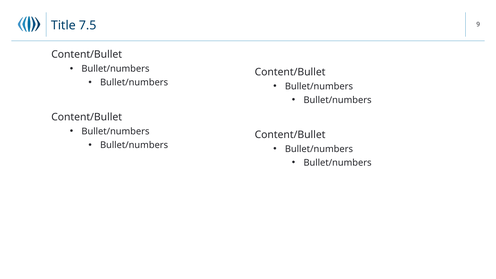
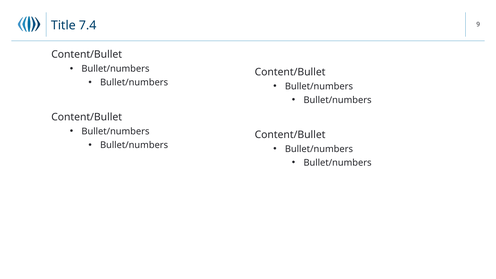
7.5: 7.5 -> 7.4
